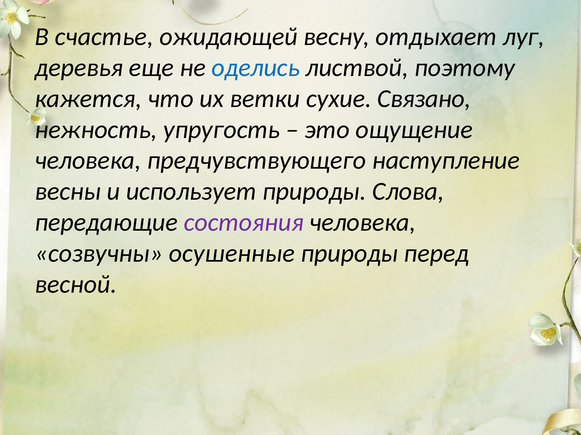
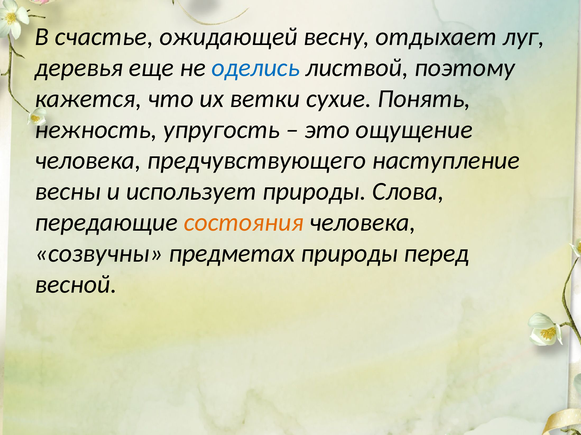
Связано: Связано -> Понять
состояния colour: purple -> orange
осушенные: осушенные -> предметах
